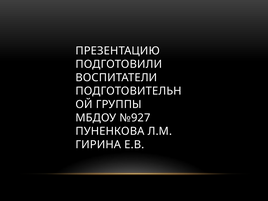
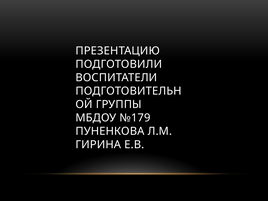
№927: №927 -> №179
